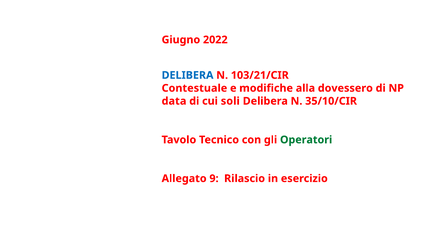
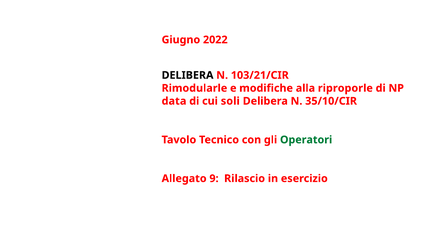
DELIBERA at (188, 75) colour: blue -> black
Contestuale: Contestuale -> Rimodularle
dovessero: dovessero -> riproporle
